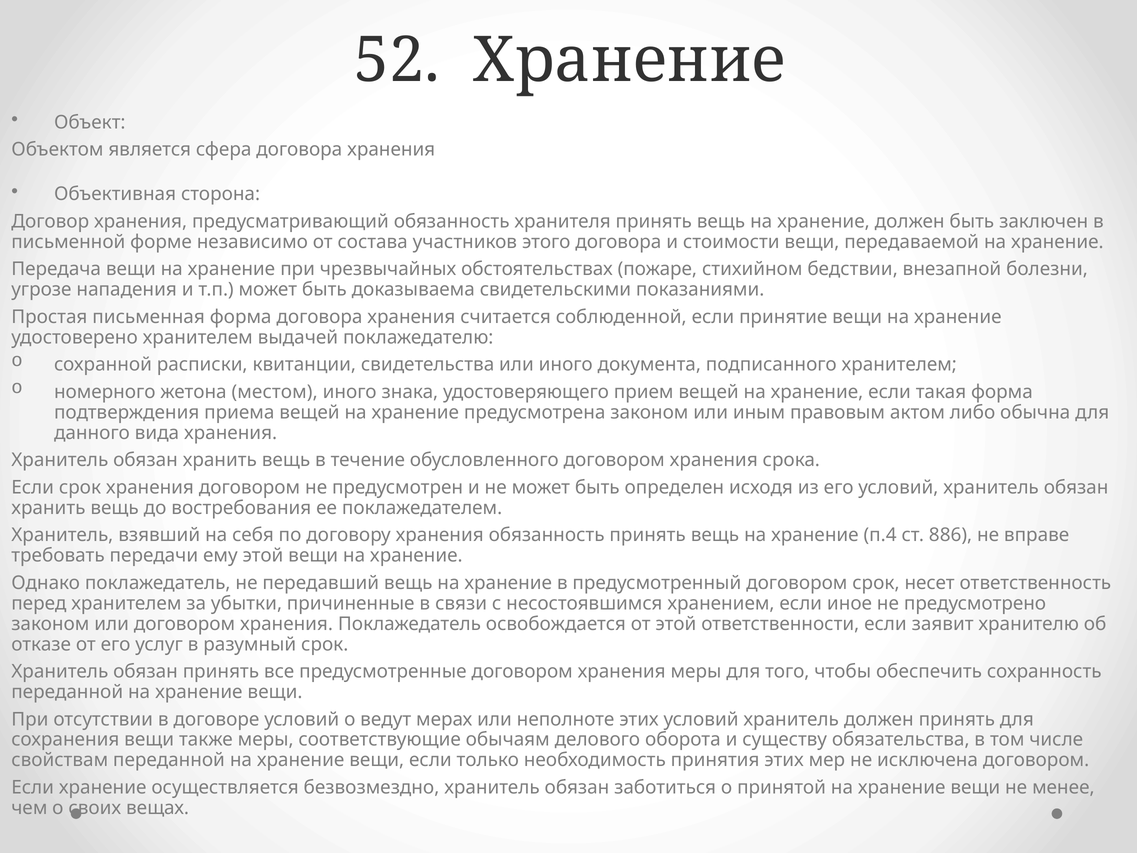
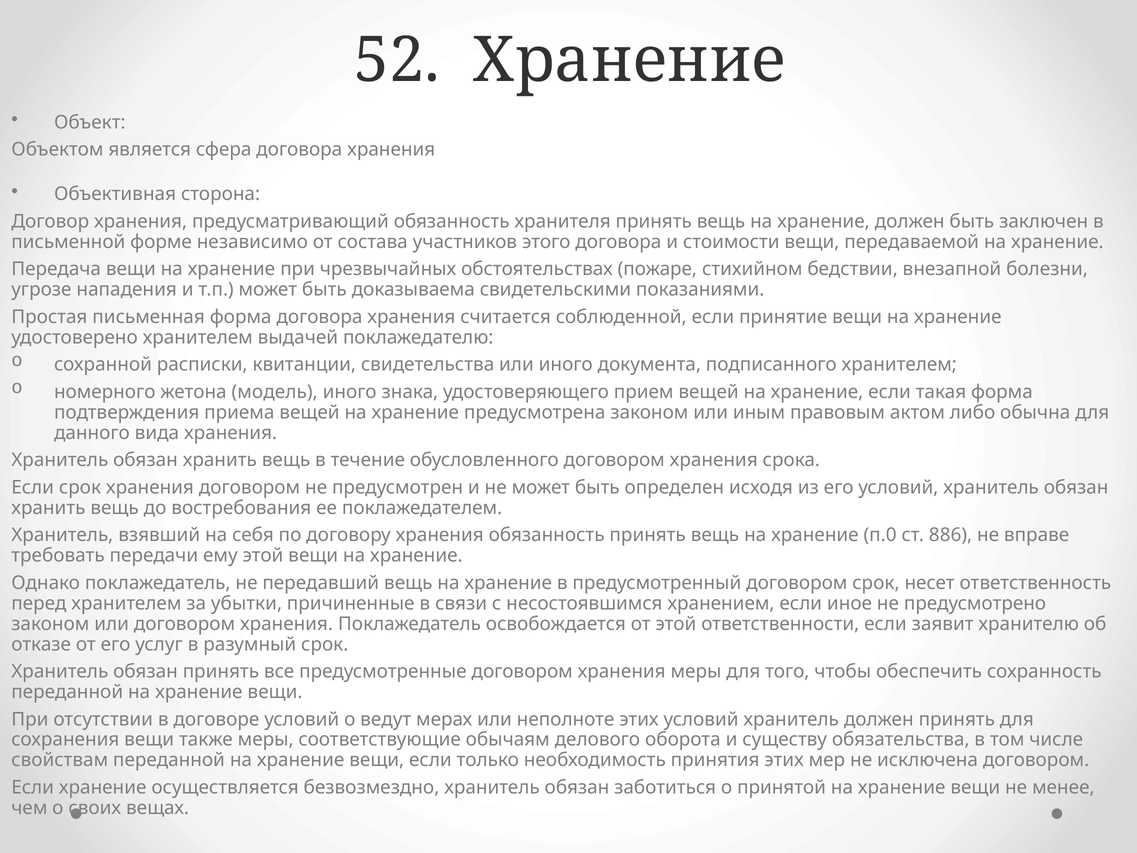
местом: местом -> модель
п.4: п.4 -> п.0
